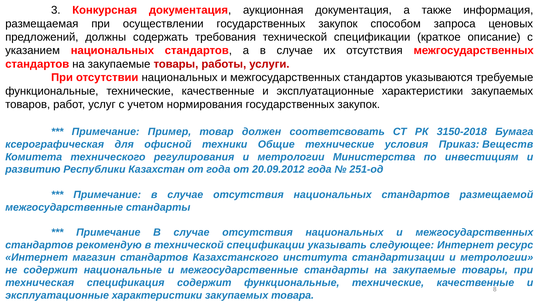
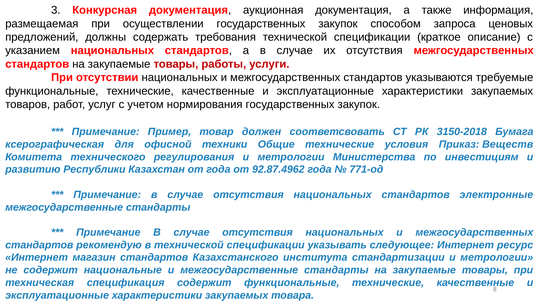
20.09.2012: 20.09.2012 -> 92.87.4962
251-од: 251-од -> 771-од
размещаемой: размещаемой -> электронные
